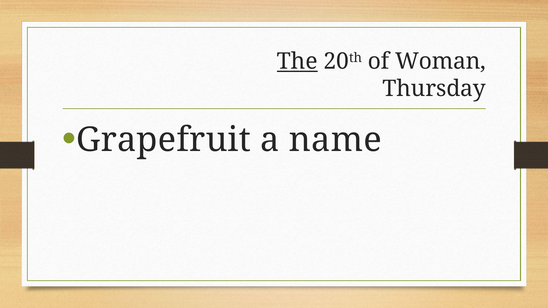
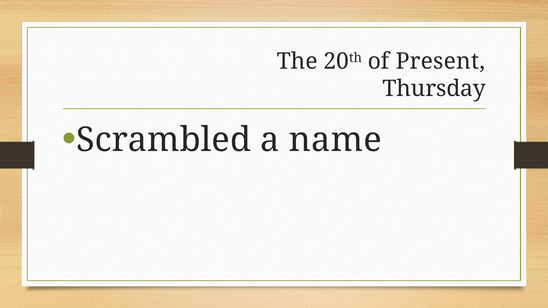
The underline: present -> none
Woman: Woman -> Present
Grapefruit: Grapefruit -> Scrambled
